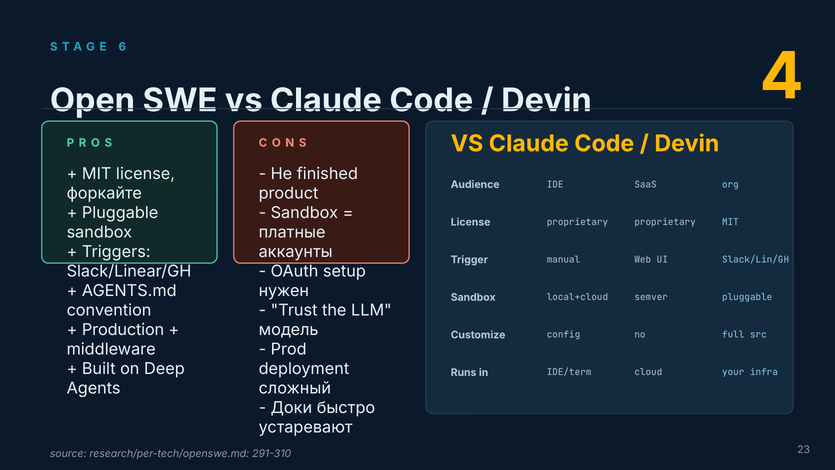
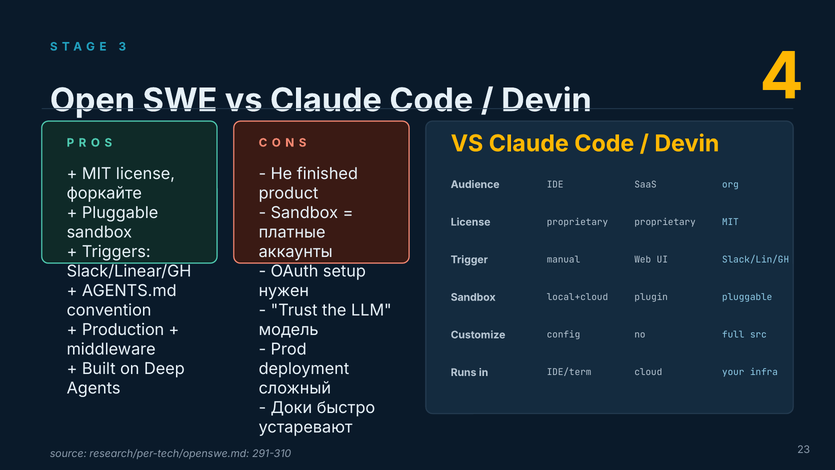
6: 6 -> 3
semver: semver -> plugin
